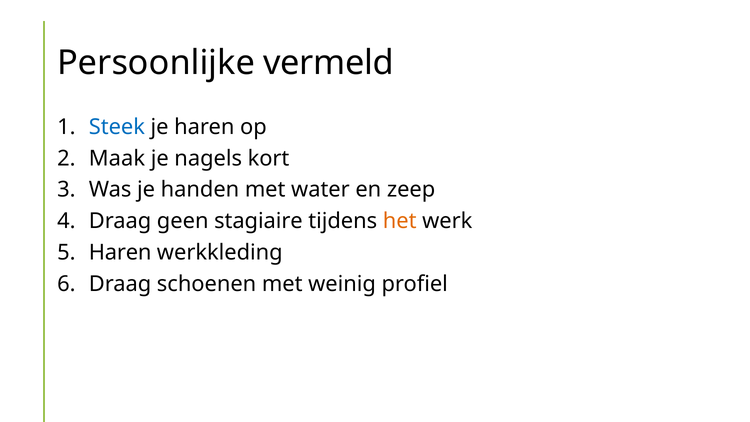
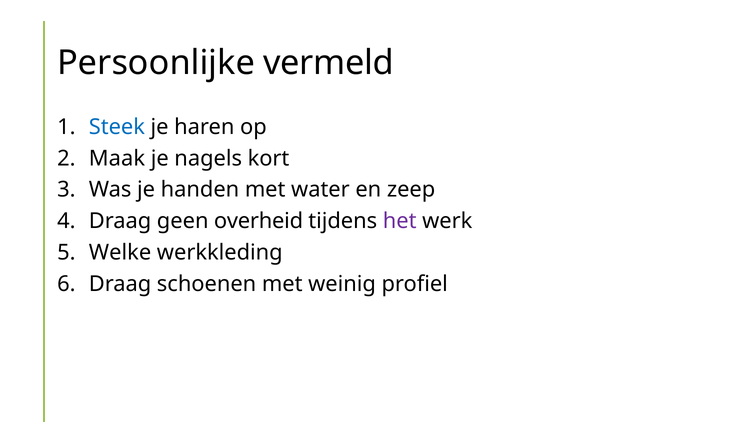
stagiaire: stagiaire -> overheid
het colour: orange -> purple
Haren at (120, 253): Haren -> Welke
